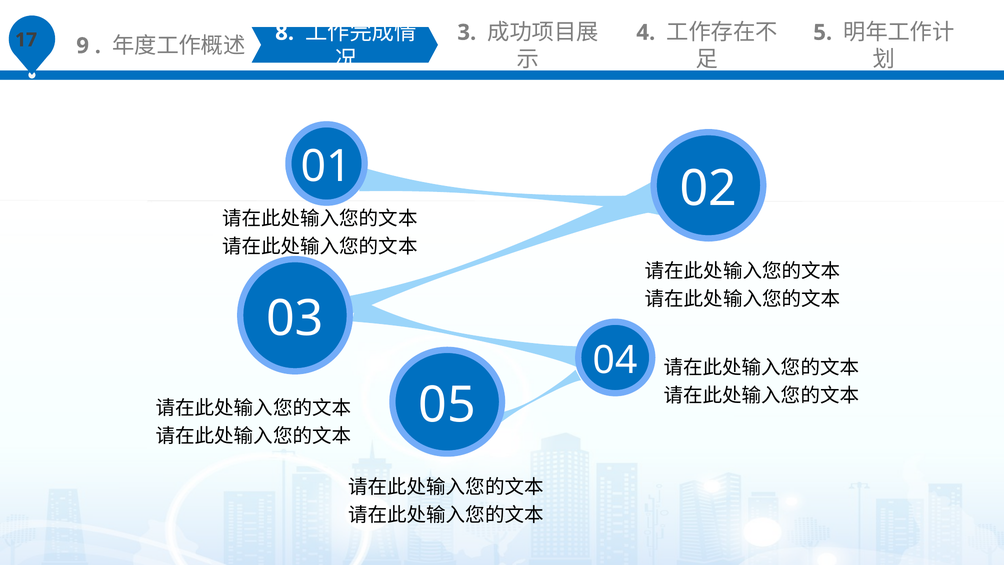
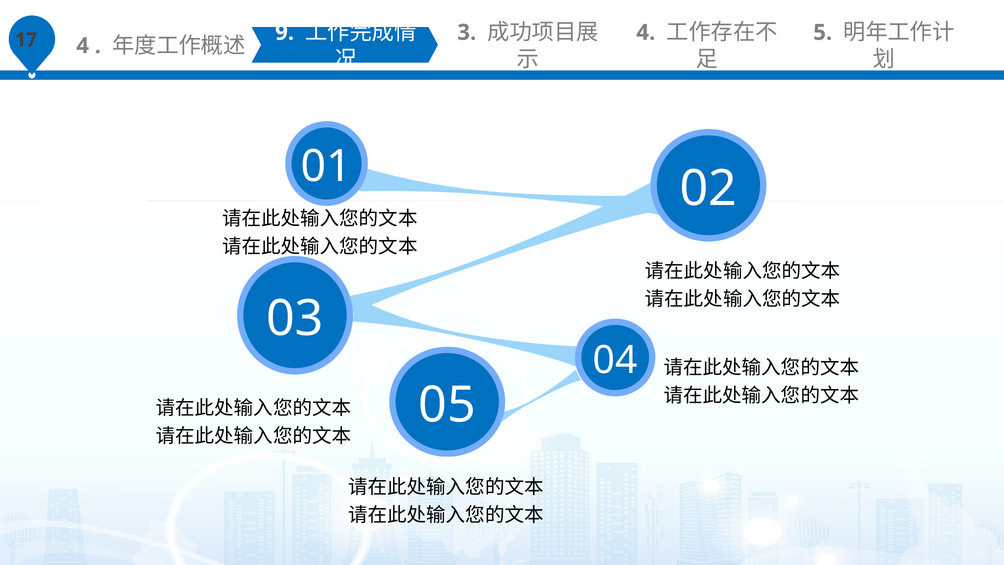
9 at (83, 46): 9 -> 4
8: 8 -> 9
